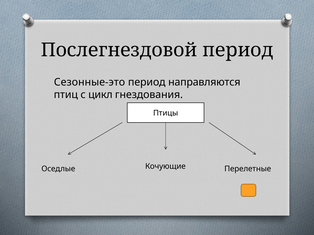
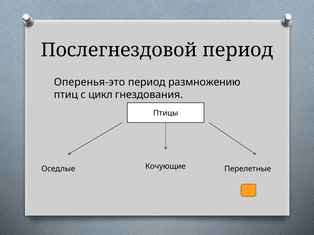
Сезонные-это: Сезонные-это -> Оперенья-это
направляются: направляются -> размножению
